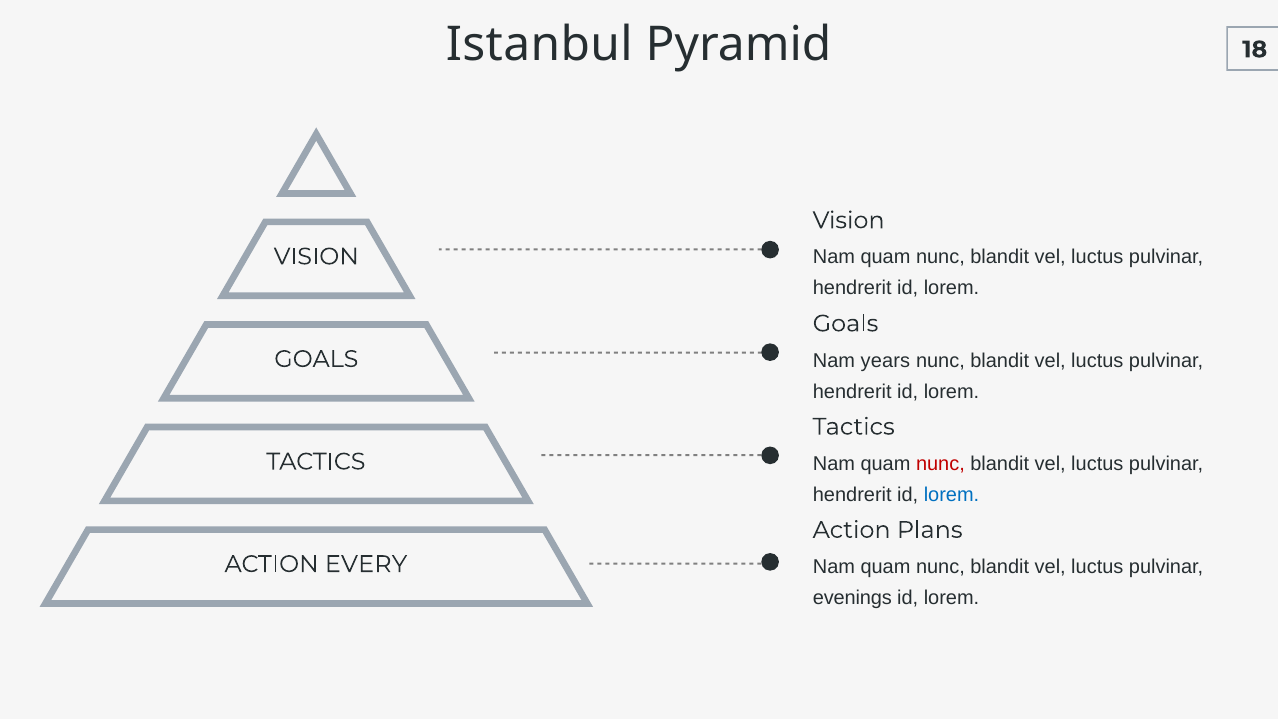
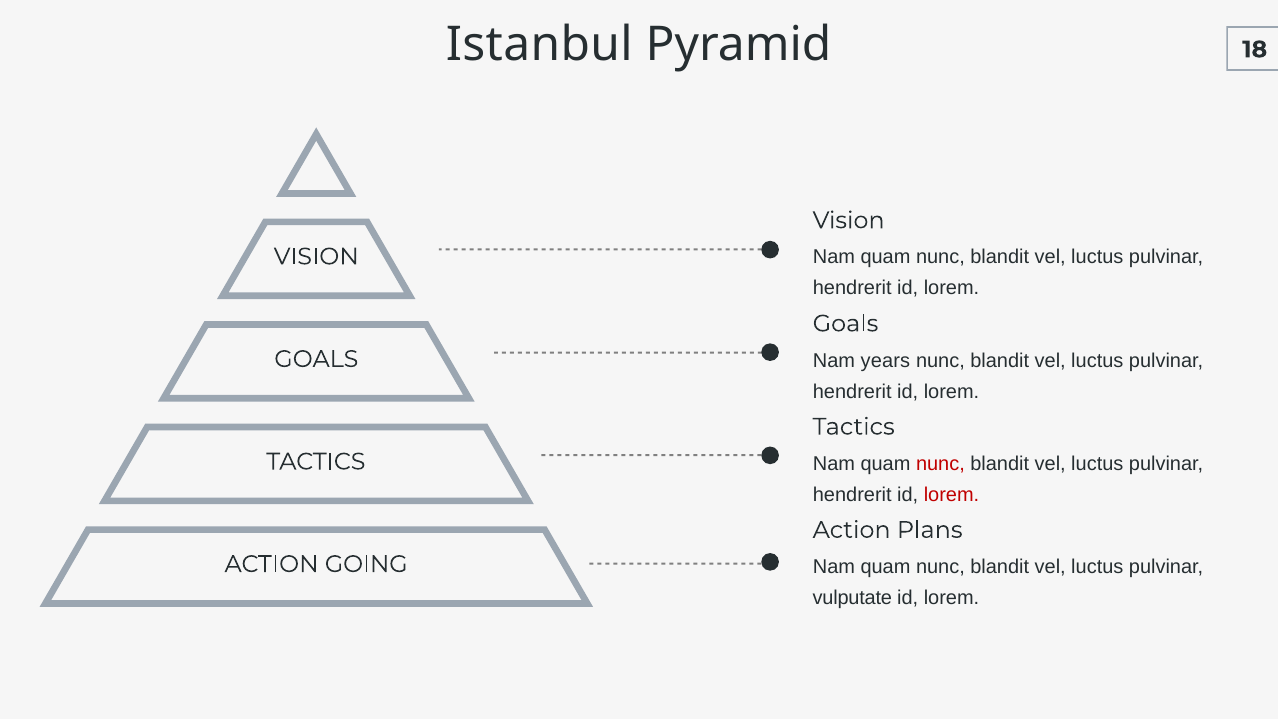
lorem at (951, 495) colour: blue -> red
EVERY: EVERY -> GOING
evenings: evenings -> vulputate
